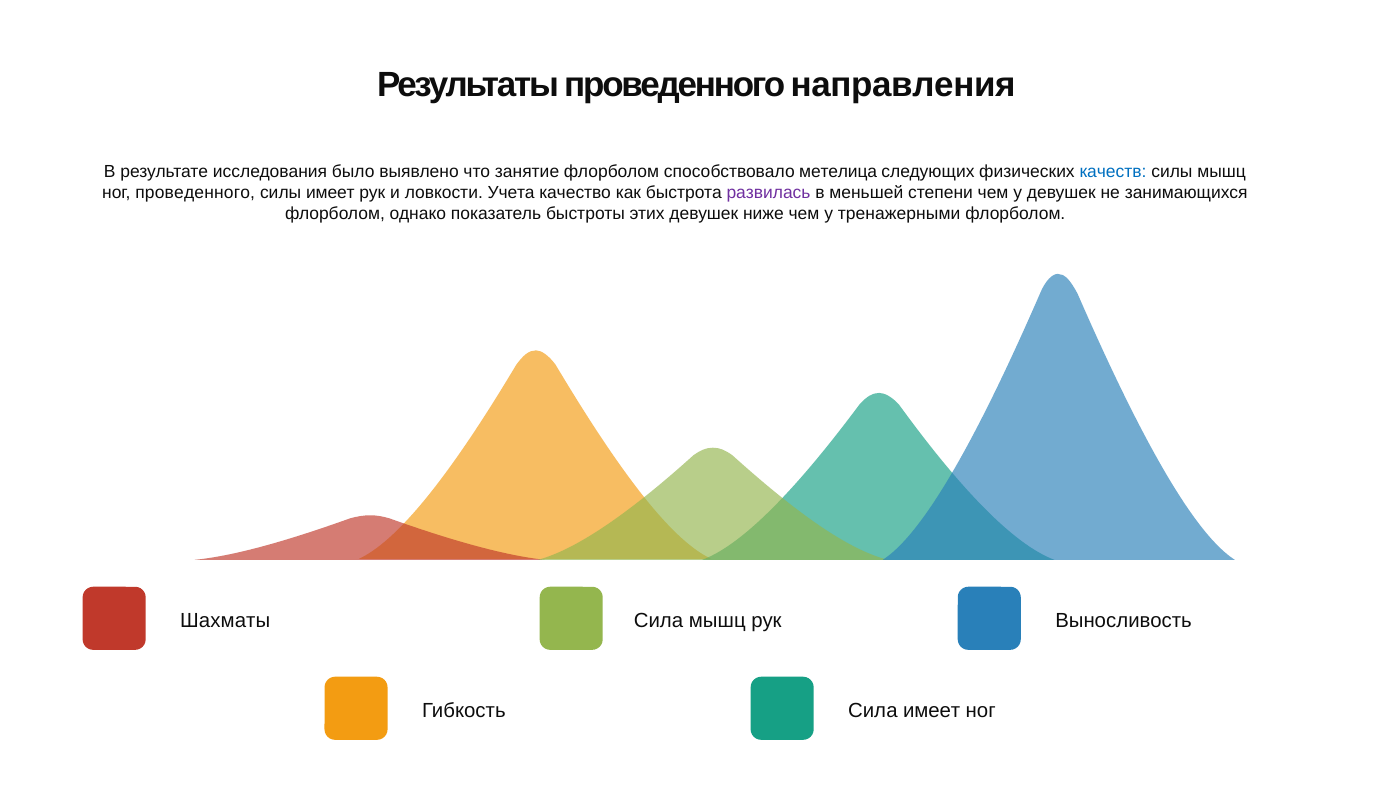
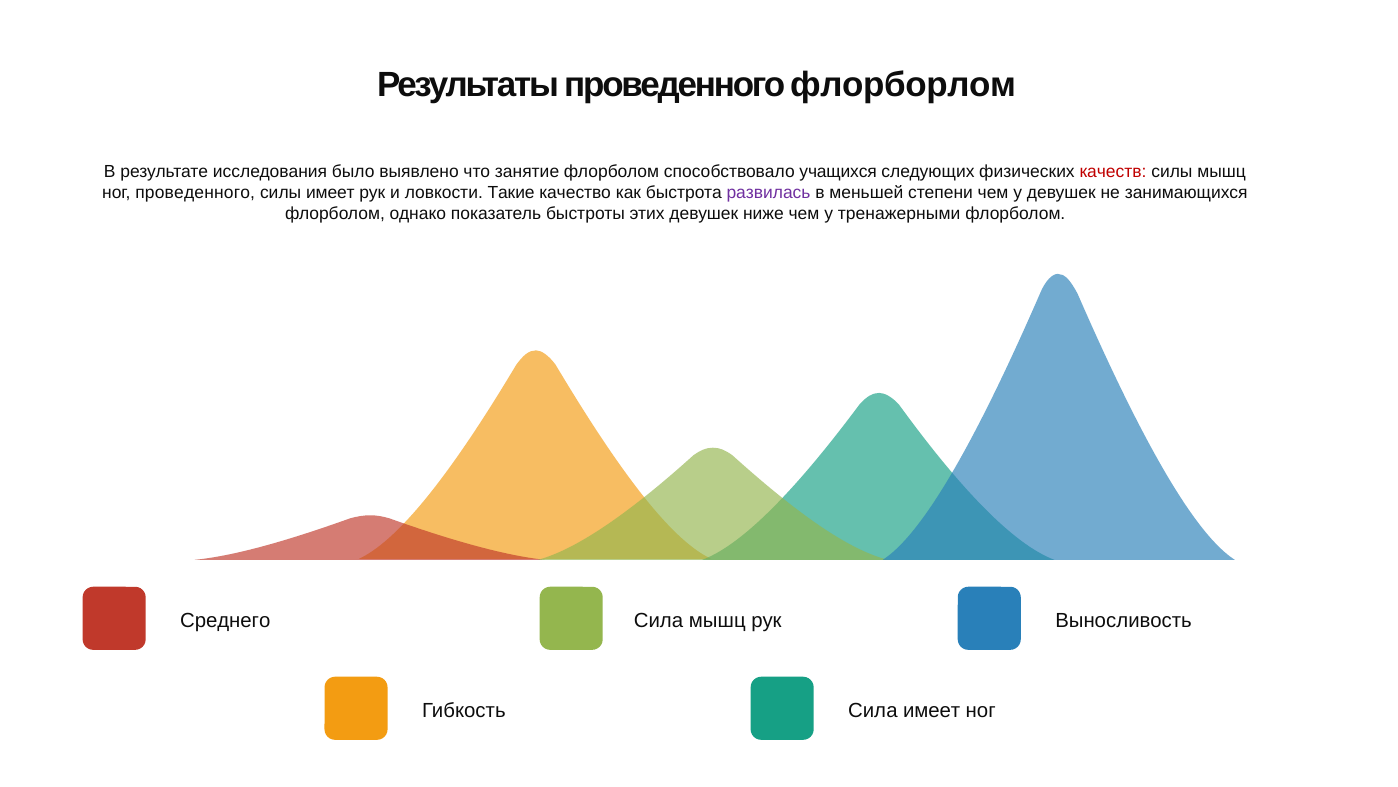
направления: направления -> флорборлом
метелица: метелица -> учащихся
качеств colour: blue -> red
Учета: Учета -> Такие
Шахматы: Шахматы -> Среднего
